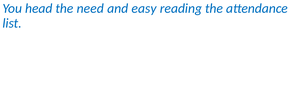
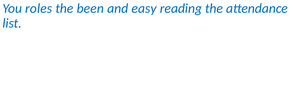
head: head -> roles
need: need -> been
